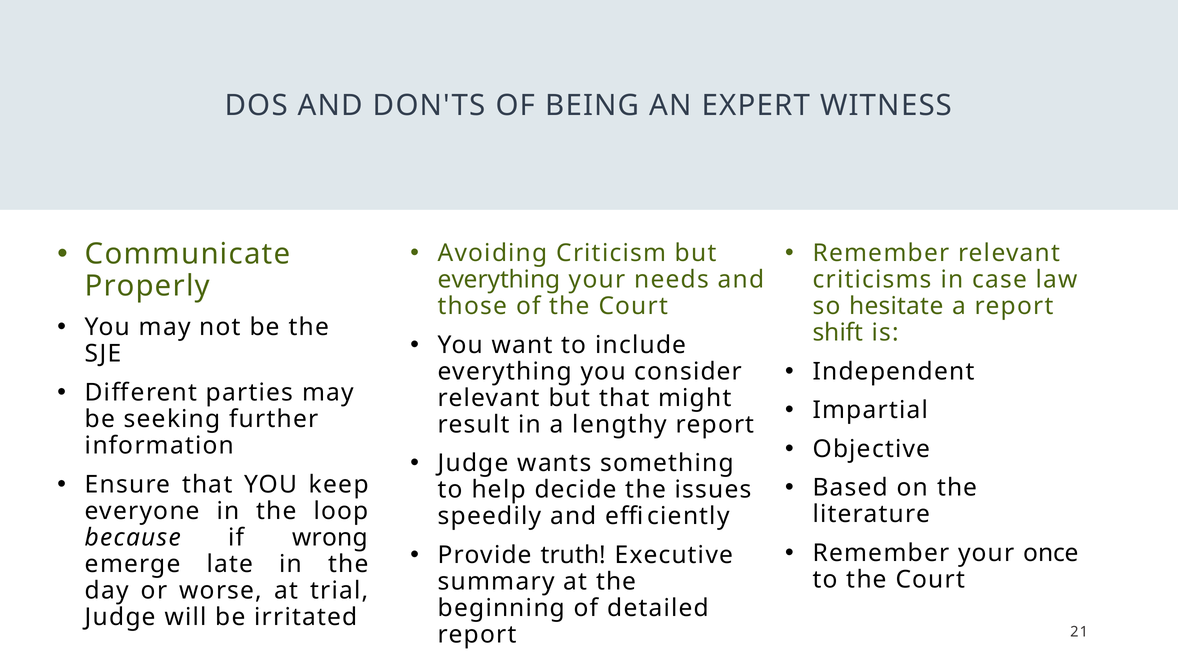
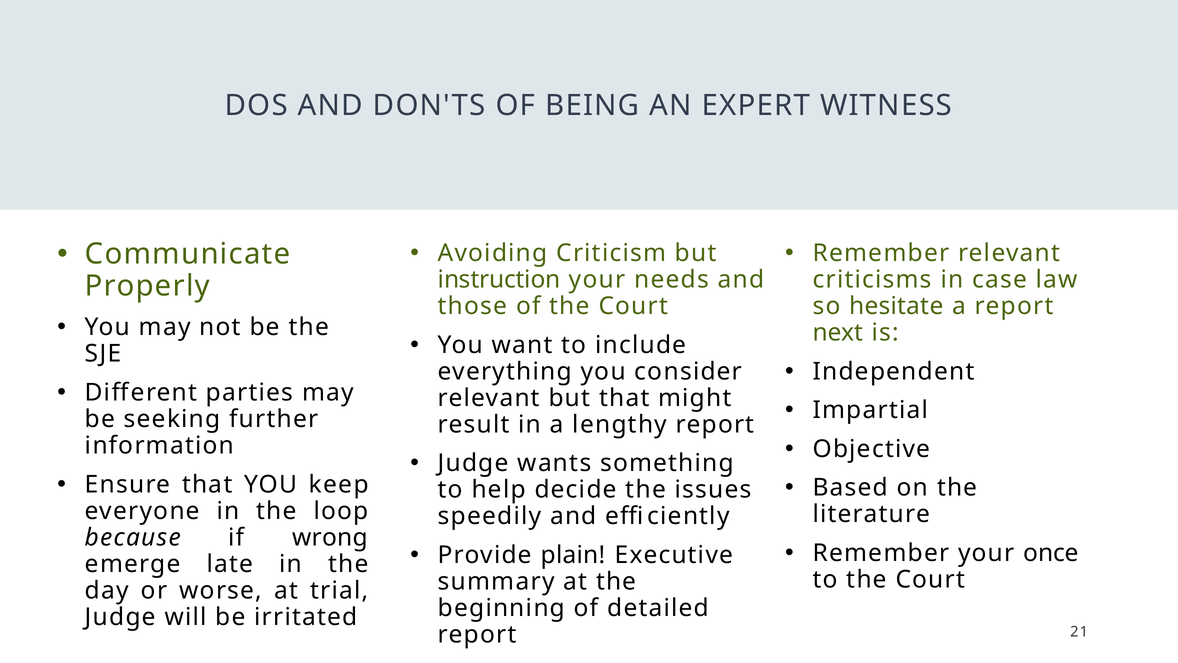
everything at (499, 279): everything -> instruction
shift: shift -> next
truth: truth -> plain
